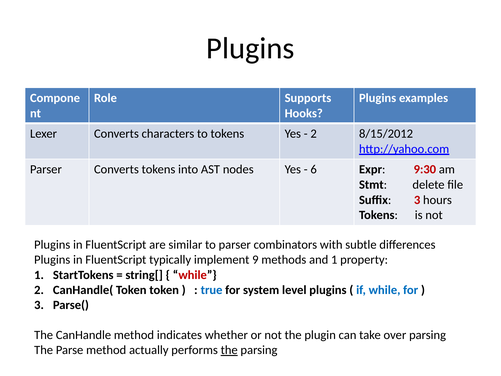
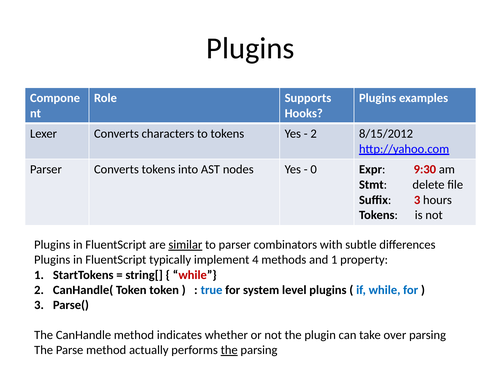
6: 6 -> 0
similar underline: none -> present
9: 9 -> 4
